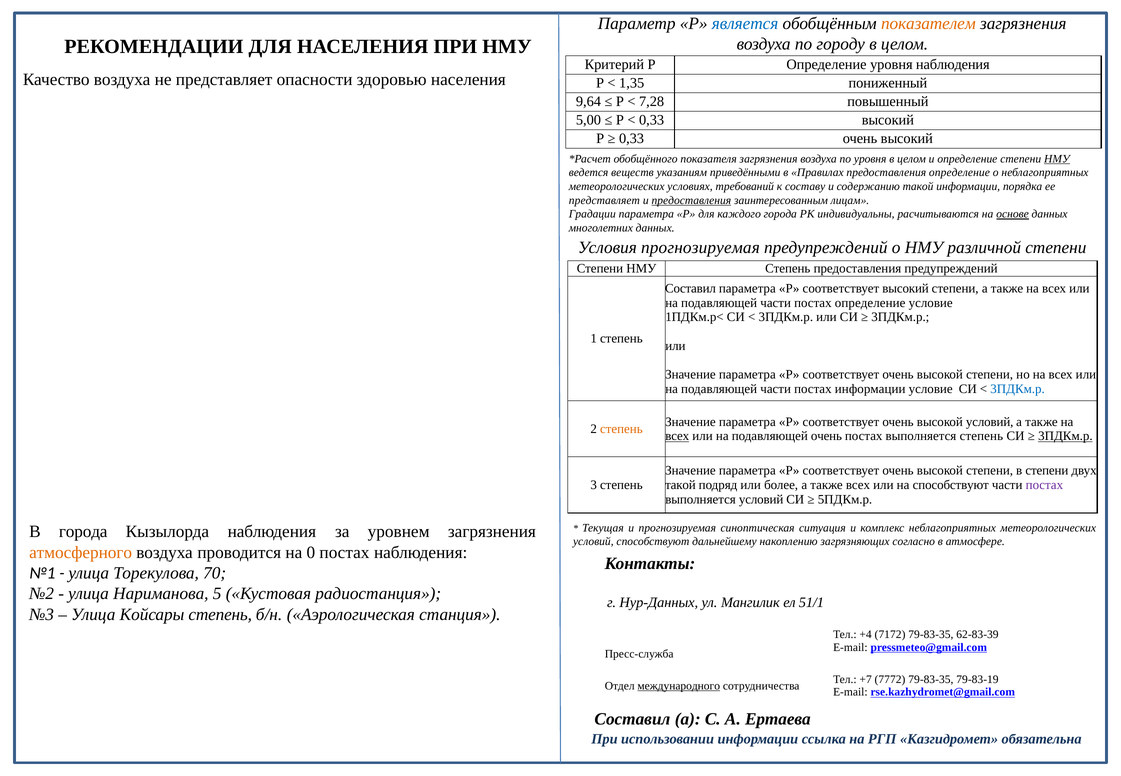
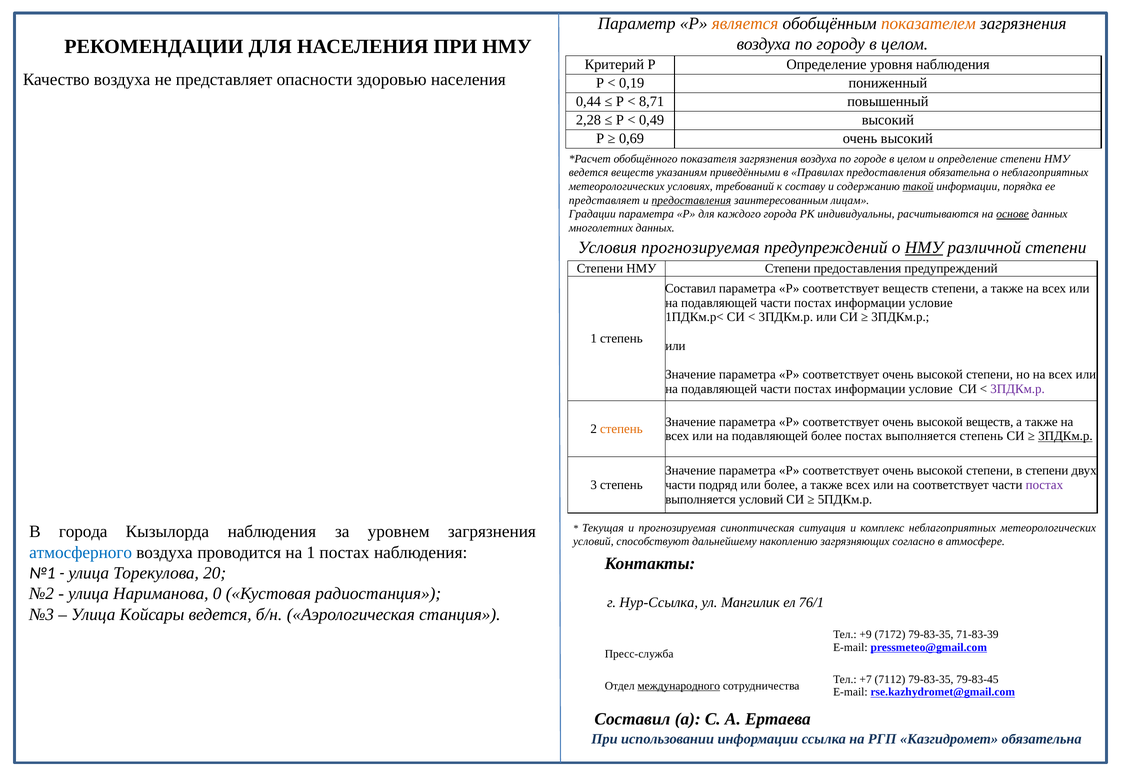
является colour: blue -> orange
1,35: 1,35 -> 0,19
9,64: 9,64 -> 0,44
7,28: 7,28 -> 8,71
5,00: 5,00 -> 2,28
0,33 at (652, 120): 0,33 -> 0,49
0,33 at (632, 139): 0,33 -> 0,69
по уровня: уровня -> городе
НМУ at (1057, 159) underline: present -> none
предоставления определение: определение -> обязательна
такой at (918, 186) underline: none -> present
НМУ at (924, 248) underline: none -> present
НМУ Степень: Степень -> Степени
соответствует высокий: высокий -> веществ
определение at (870, 303): определение -> информации
3ПДКм.р at (1018, 389) colour: blue -> purple
высокой условий: условий -> веществ
всех at (677, 436) underline: present -> none
подавляющей очень: очень -> более
такой at (680, 485): такой -> части
на способствуют: способствуют -> соответствует
атмосферного colour: orange -> blue
на 0: 0 -> 1
70: 70 -> 20
5: 5 -> 0
Нур-Данных: Нур-Данных -> Нур-Ссылка
51/1: 51/1 -> 76/1
Койсары степень: степень -> ведется
+4: +4 -> +9
62-83-39: 62-83-39 -> 71-83-39
7772: 7772 -> 7112
79-83-19: 79-83-19 -> 79-83-45
